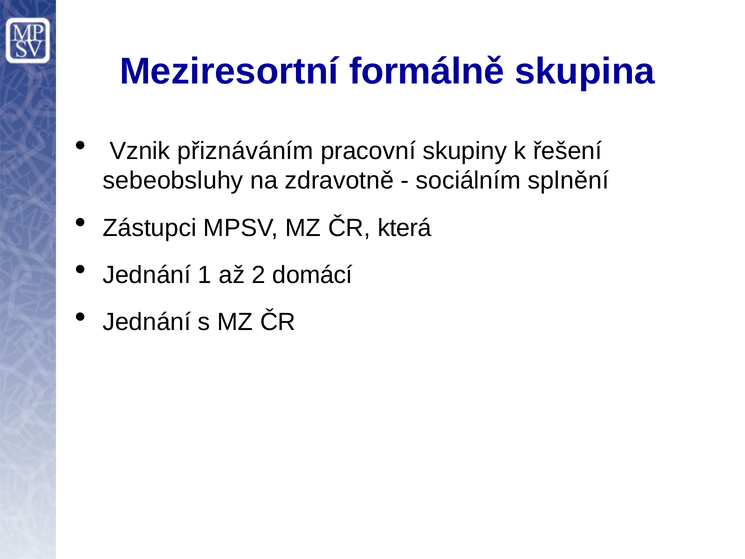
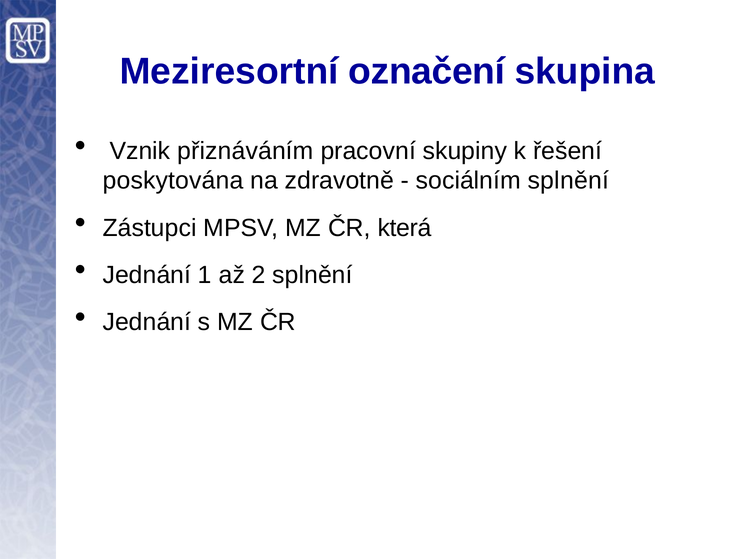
formálně: formálně -> označení
sebeobsluhy: sebeobsluhy -> poskytována
2 domácí: domácí -> splnění
